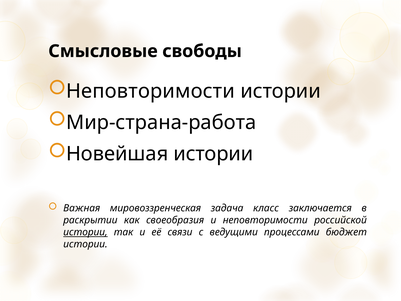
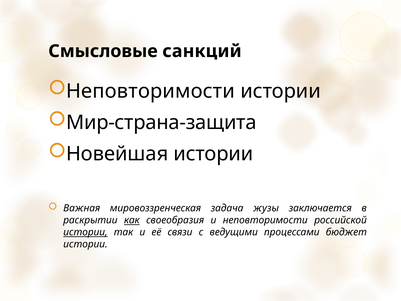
свободы: свободы -> санкций
Мир-страна-работа: Мир-страна-работа -> Мир-страна-защита
класс: класс -> жузы
как underline: none -> present
